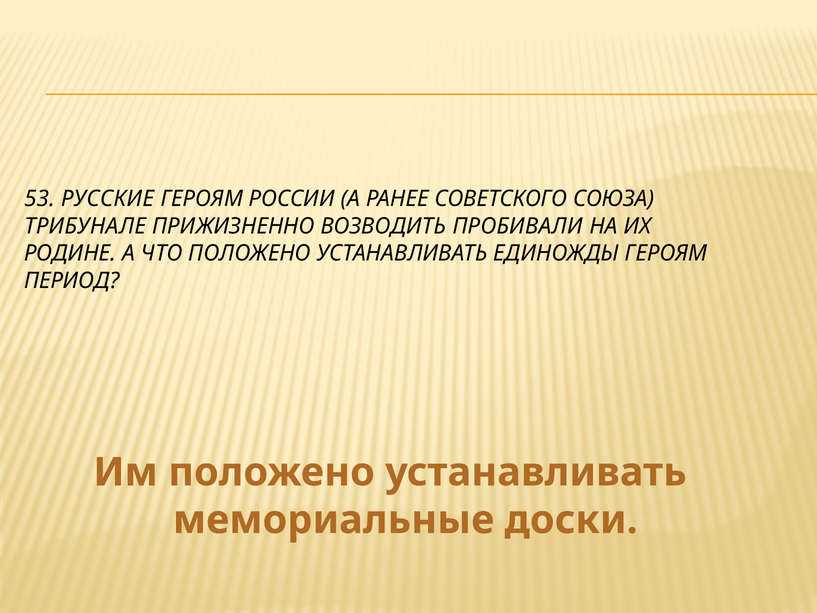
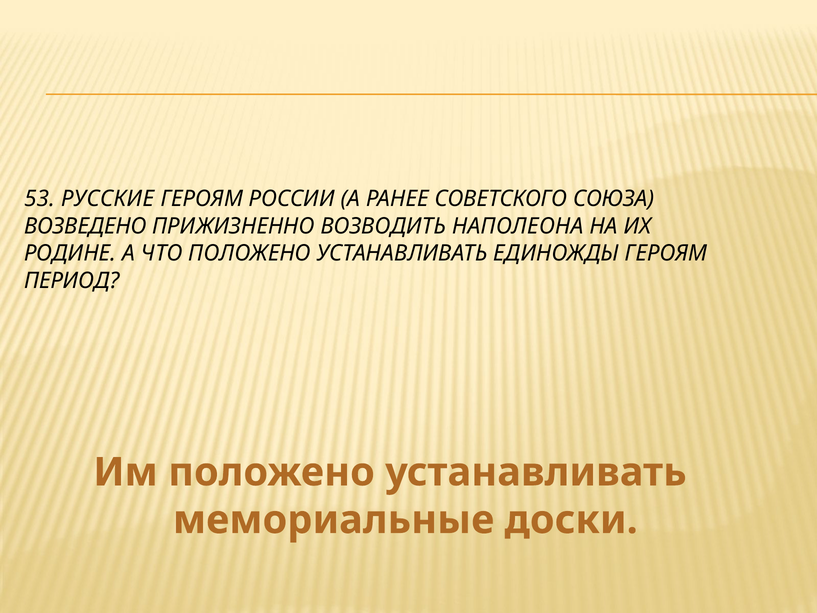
ТРИБУНАЛЕ: ТРИБУНАЛЕ -> ВОЗВЕДЕНО
ПРОБИВАЛИ: ПРОБИВАЛИ -> НАПОЛЕОНА
